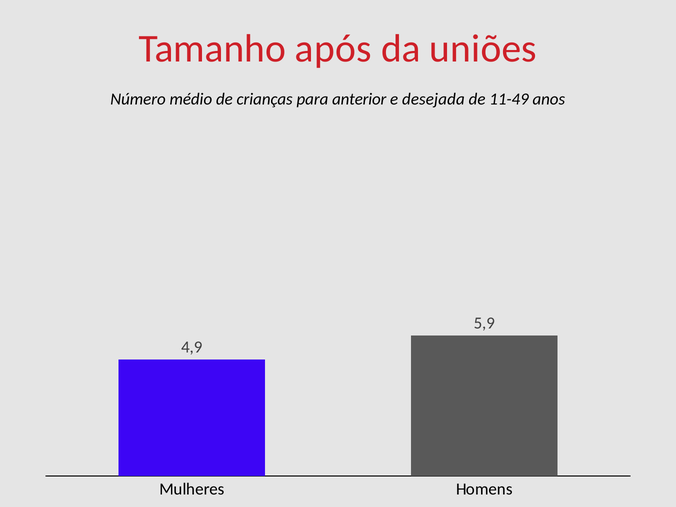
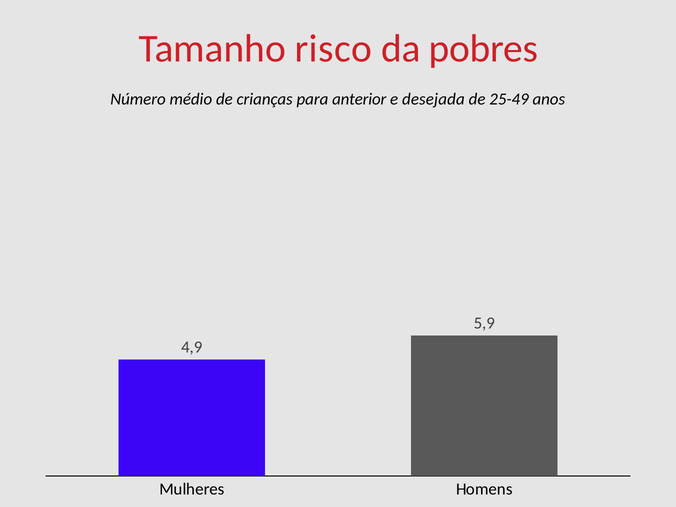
após: após -> risco
uniões: uniões -> pobres
11-49: 11-49 -> 25-49
